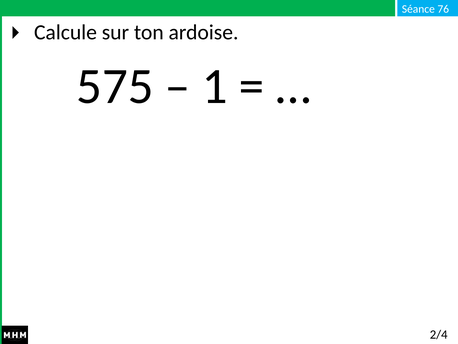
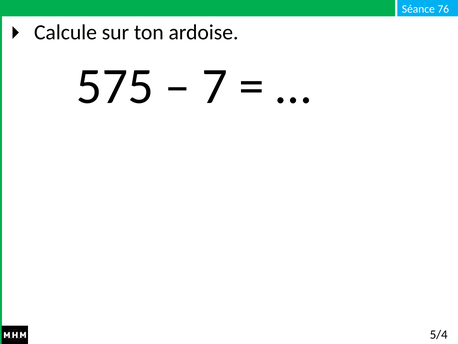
1: 1 -> 7
2/4: 2/4 -> 5/4
